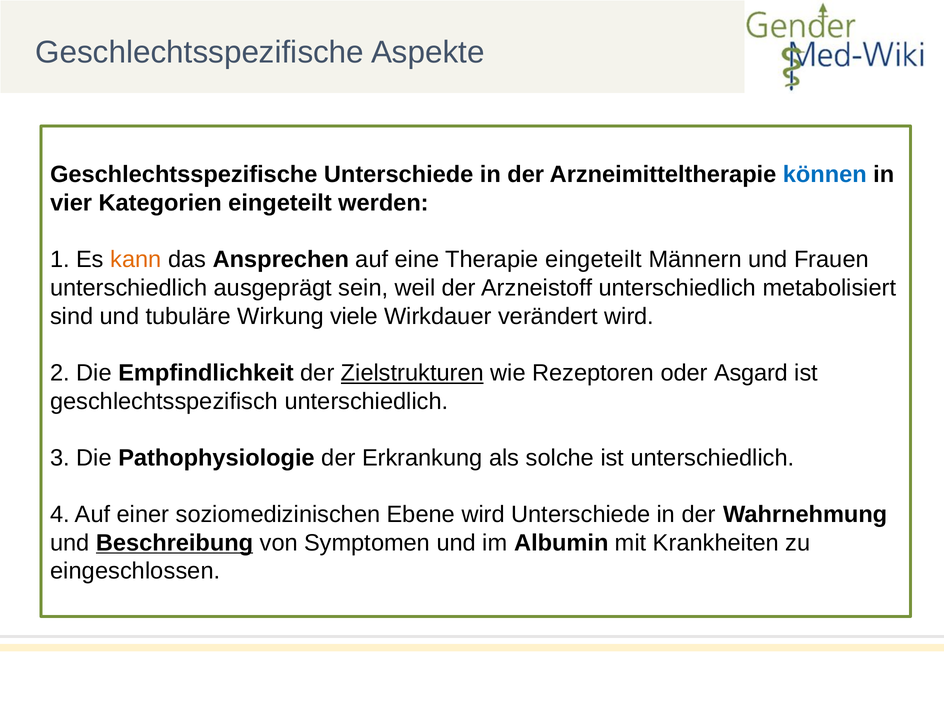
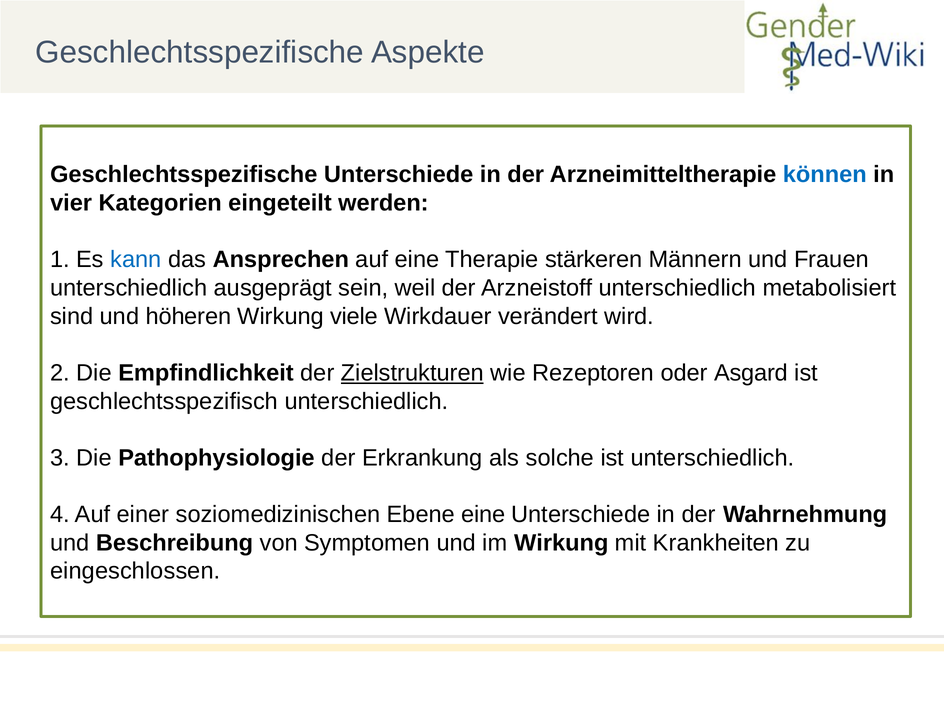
kann colour: orange -> blue
Therapie eingeteilt: eingeteilt -> stärkeren
tubuläre: tubuläre -> höheren
Ebene wird: wird -> eine
Beschreibung underline: present -> none
im Albumin: Albumin -> Wirkung
